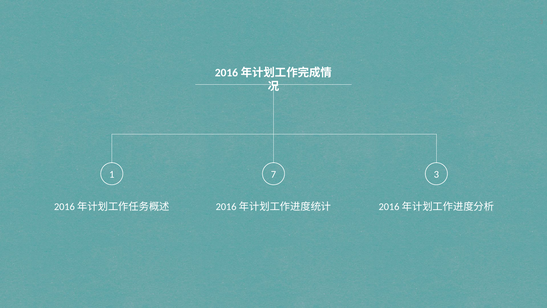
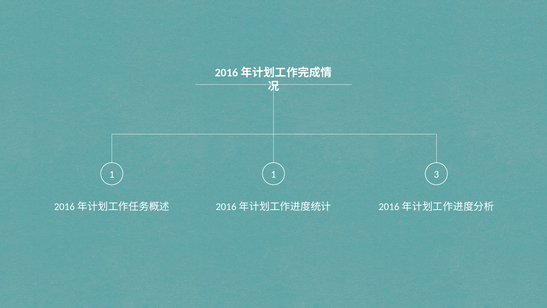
1 7: 7 -> 1
